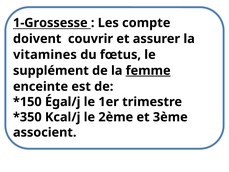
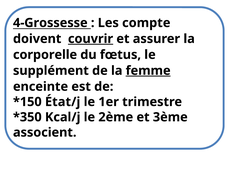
1-Grossesse: 1-Grossesse -> 4-Grossesse
couvrir underline: none -> present
vitamines: vitamines -> corporelle
Égal/j: Égal/j -> État/j
